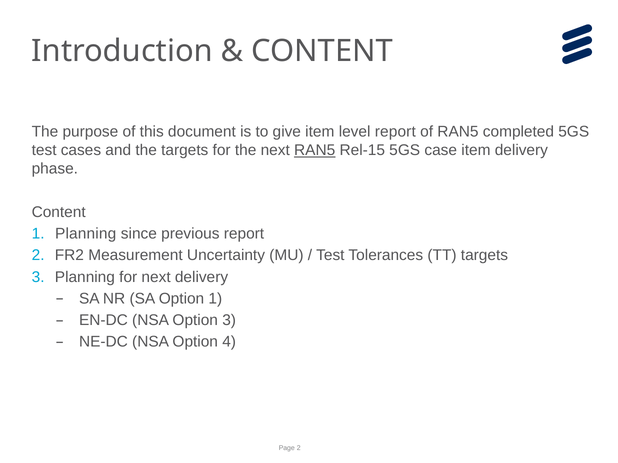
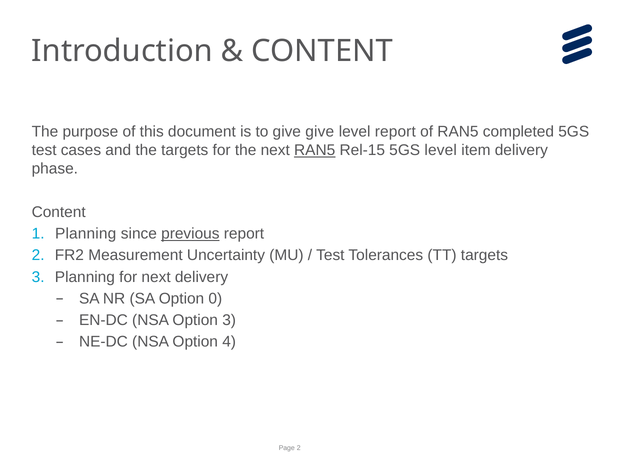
give item: item -> give
5GS case: case -> level
previous underline: none -> present
Option 1: 1 -> 0
